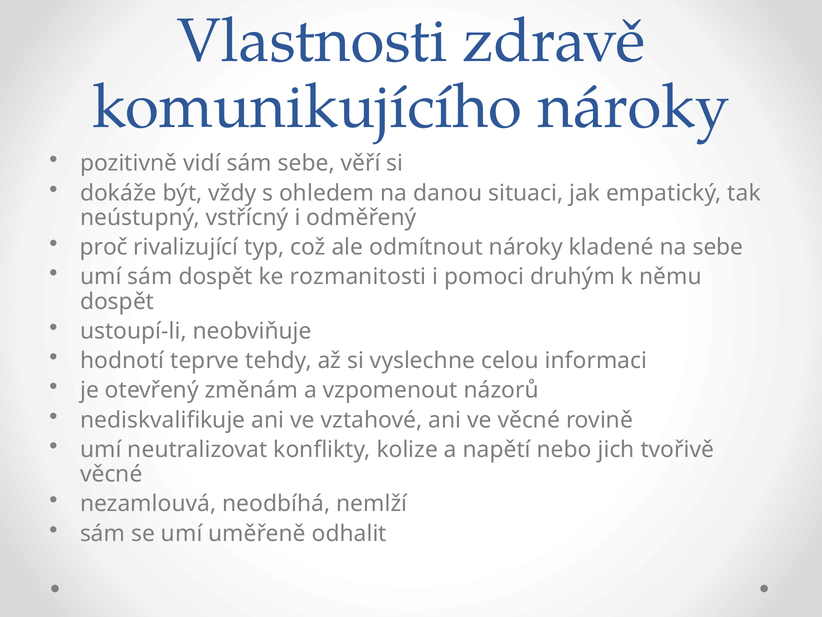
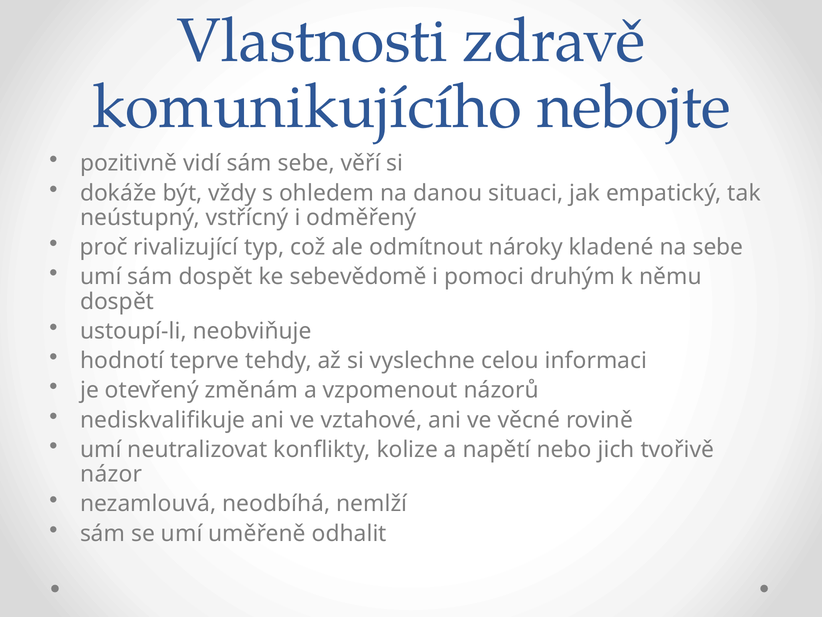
komunikujícího nároky: nároky -> nebojte
rozmanitosti: rozmanitosti -> sebevědomě
věcné at (111, 474): věcné -> názor
